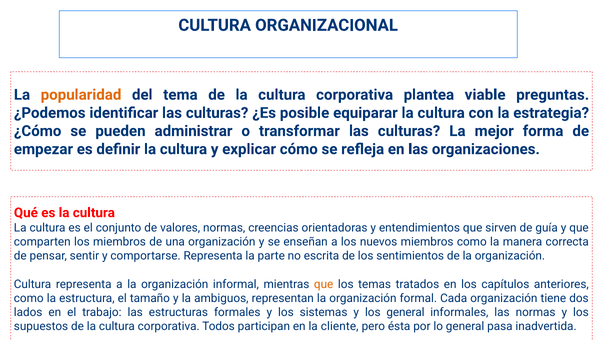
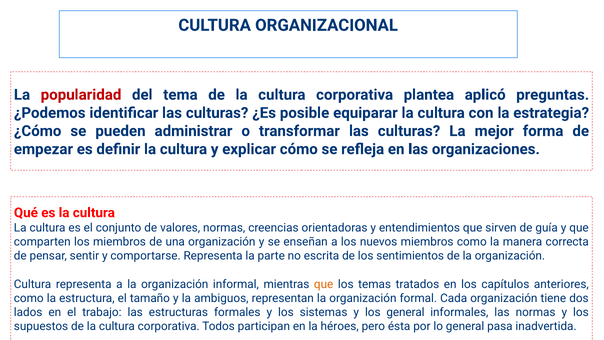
popularidad colour: orange -> red
viable: viable -> aplicó
cliente: cliente -> héroes
